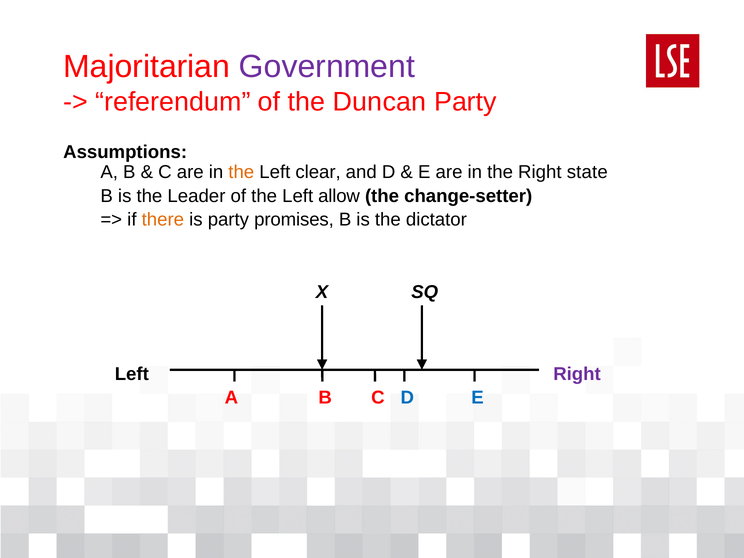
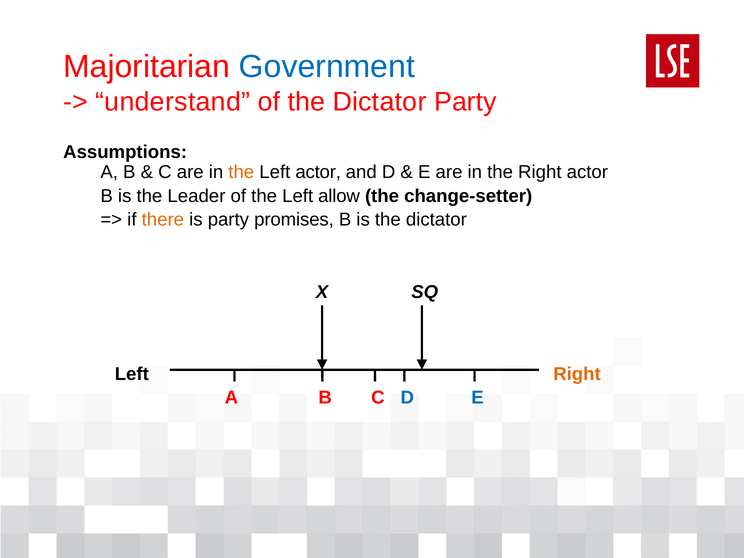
Government colour: purple -> blue
referendum: referendum -> understand
of the Duncan: Duncan -> Dictator
Left clear: clear -> actor
Right state: state -> actor
Right at (577, 374) colour: purple -> orange
